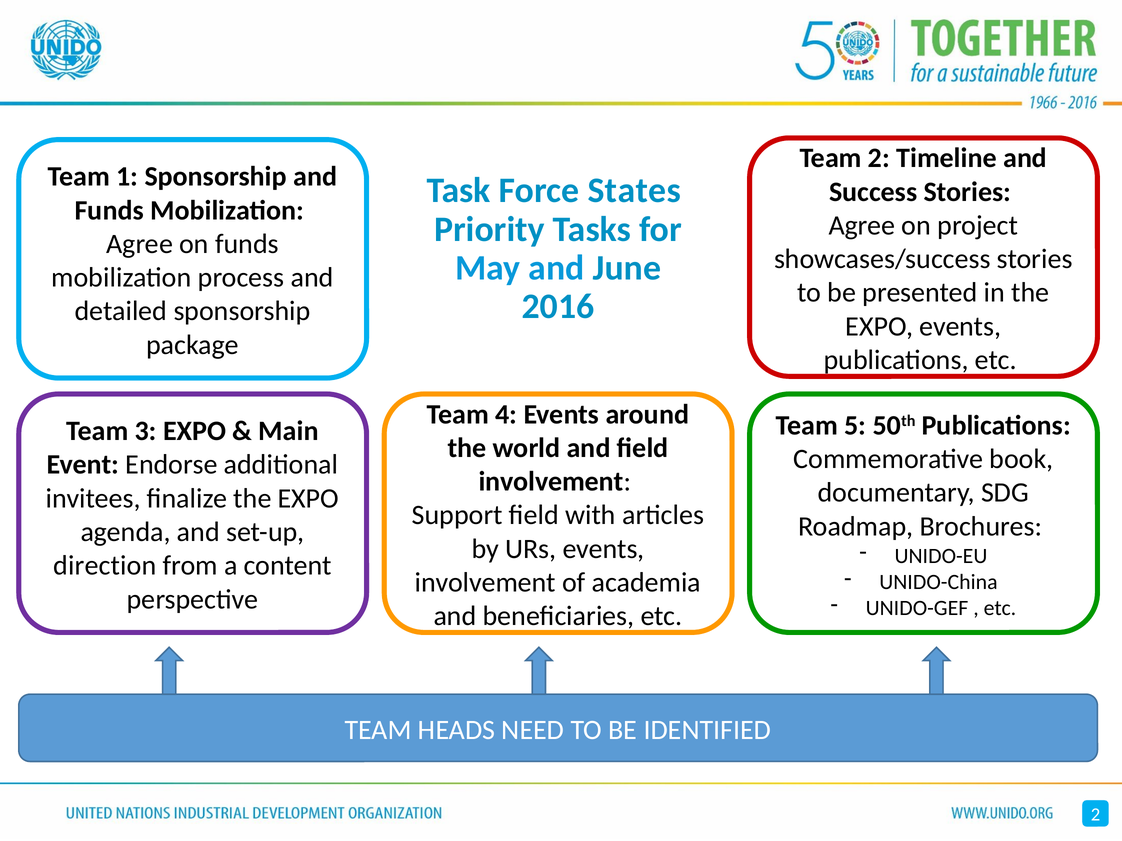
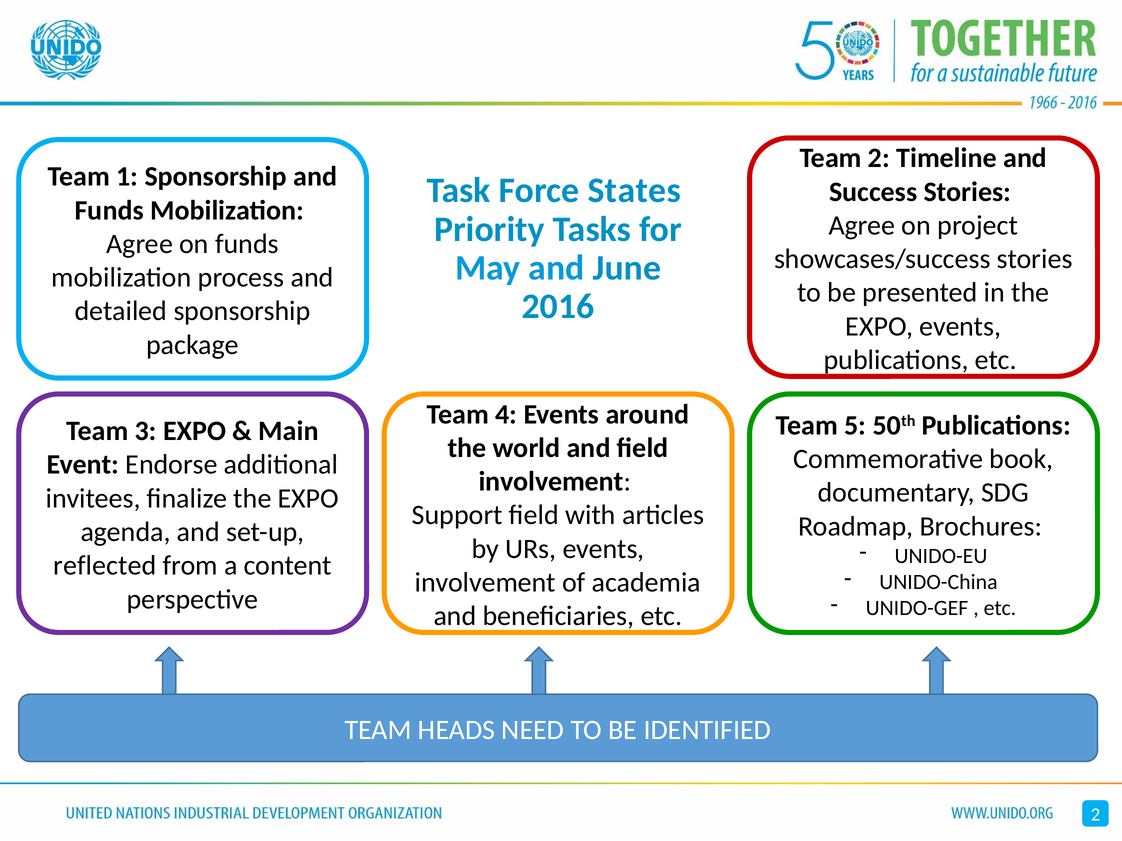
direction: direction -> reflected
